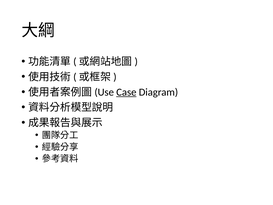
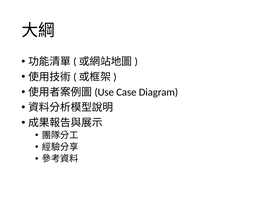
Case underline: present -> none
